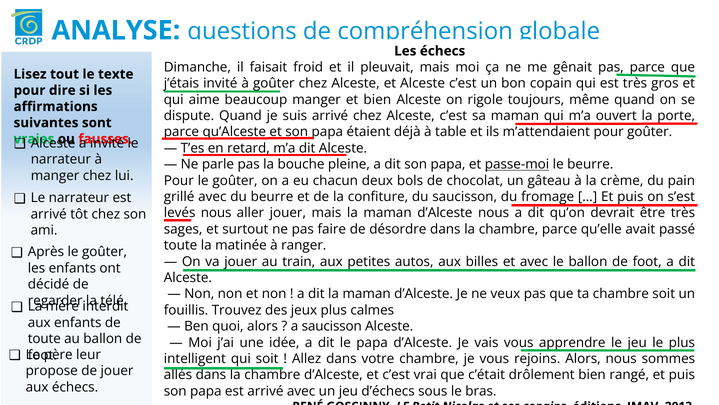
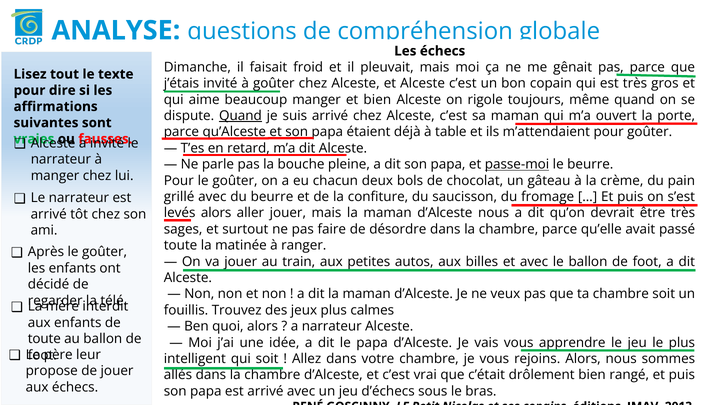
Quand at (240, 116) underline: none -> present
nous at (216, 213): nous -> alors
a saucisson: saucisson -> narrateur
